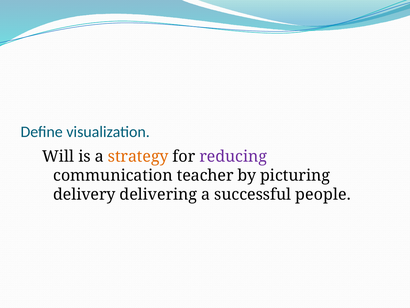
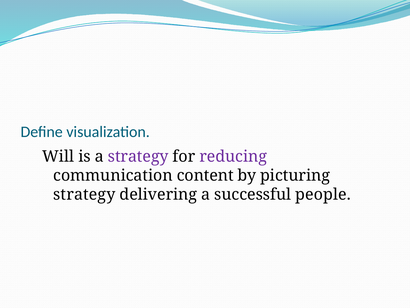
strategy at (138, 156) colour: orange -> purple
teacher: teacher -> content
delivery at (84, 194): delivery -> strategy
